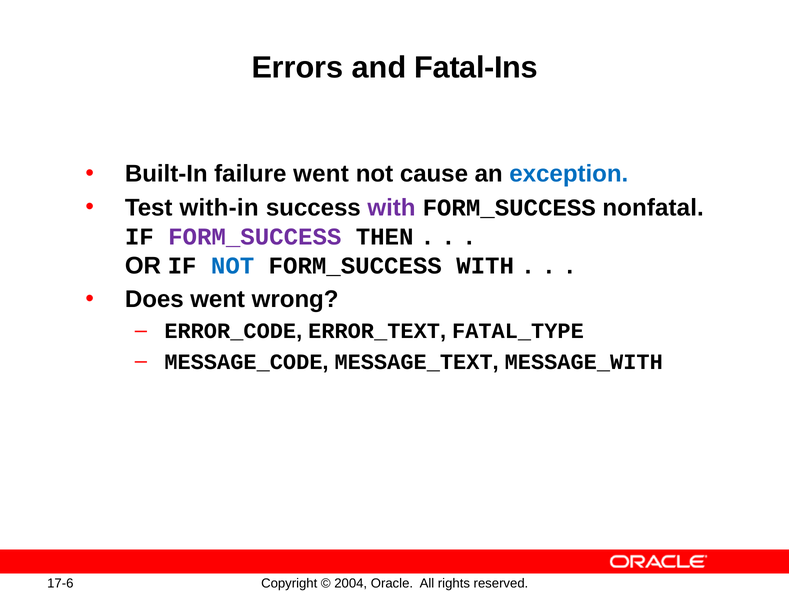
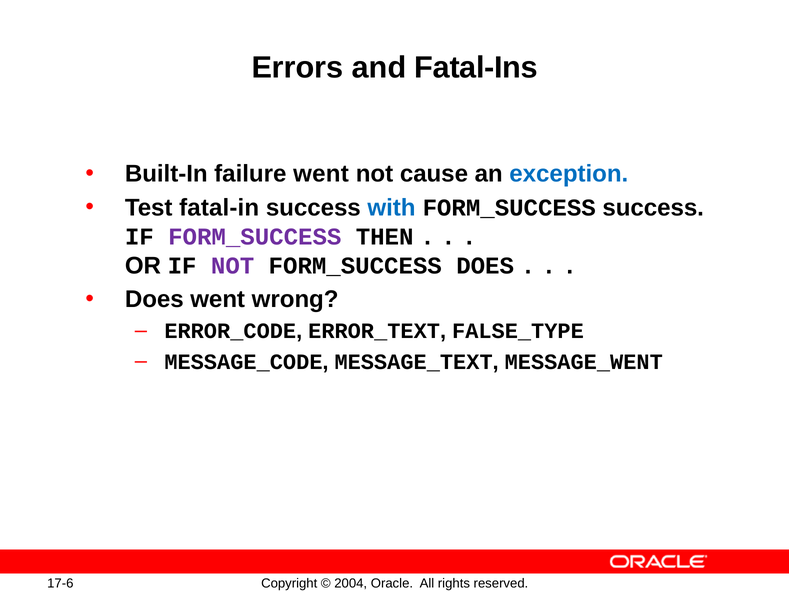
with-in: with-in -> fatal-in
with at (391, 208) colour: purple -> blue
FORM_SUCCESS nonfatal: nonfatal -> success
NOT at (233, 266) colour: blue -> purple
FORM_SUCCESS WITH: WITH -> DOES
FATAL_TYPE: FATAL_TYPE -> FALSE_TYPE
MESSAGE_WITH: MESSAGE_WITH -> MESSAGE_WENT
